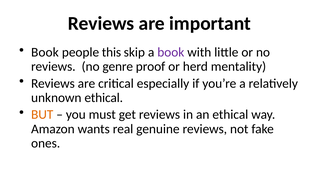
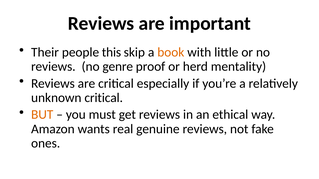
Book at (45, 52): Book -> Their
book at (171, 52) colour: purple -> orange
unknown ethical: ethical -> critical
